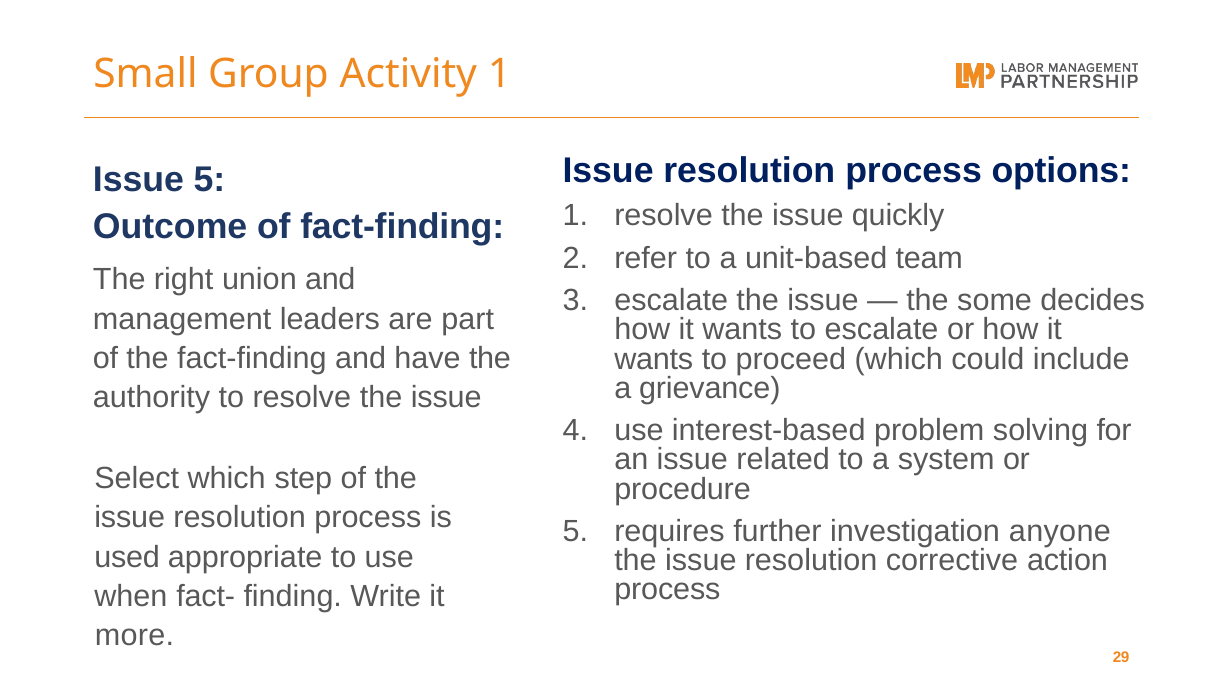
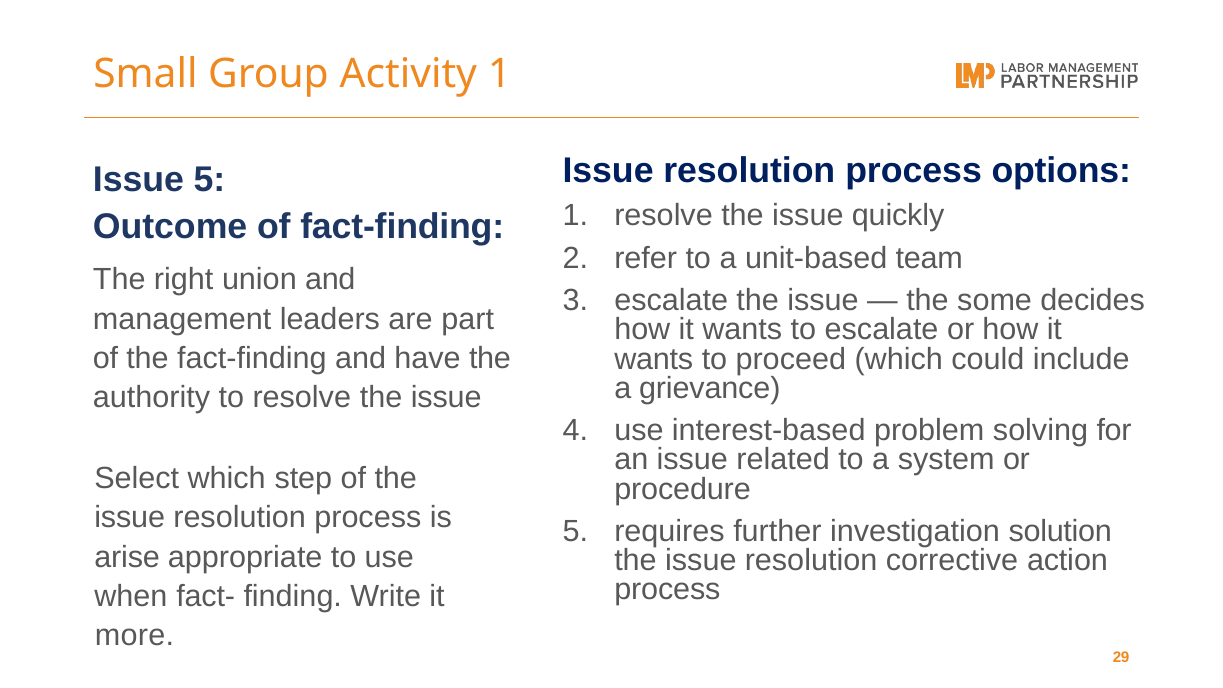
anyone: anyone -> solution
used: used -> arise
